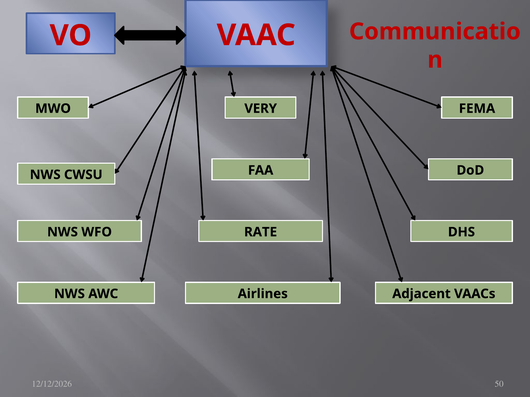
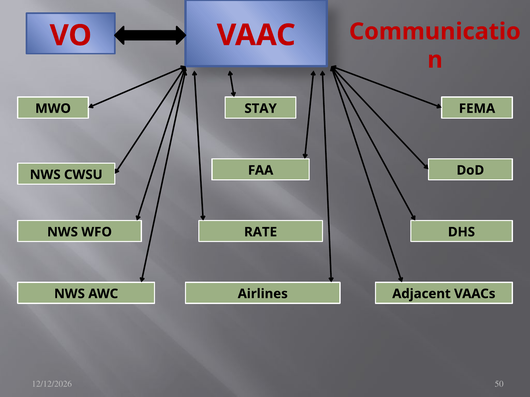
VERY: VERY -> STAY
